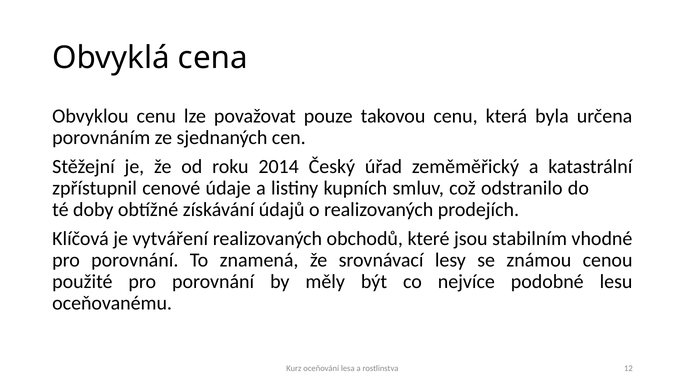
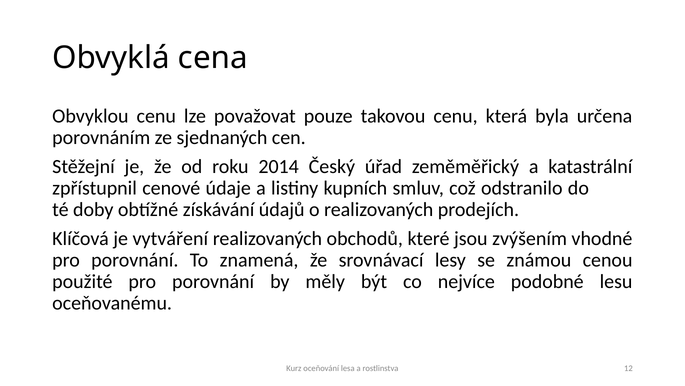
stabilním: stabilním -> zvýšením
